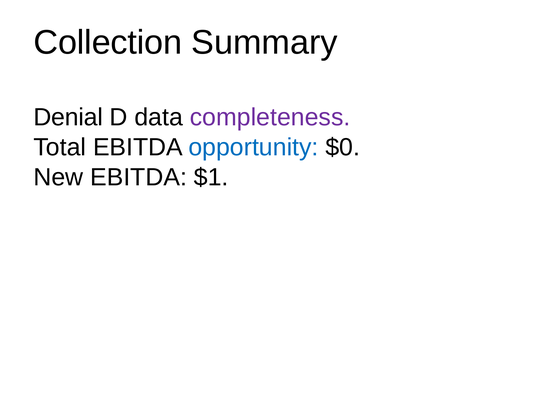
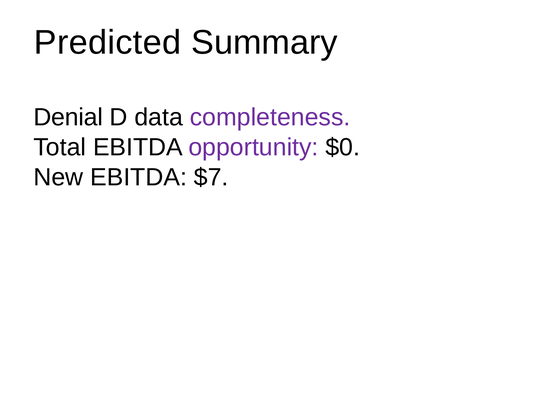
Collection: Collection -> Predicted
opportunity colour: blue -> purple
$1: $1 -> $7
